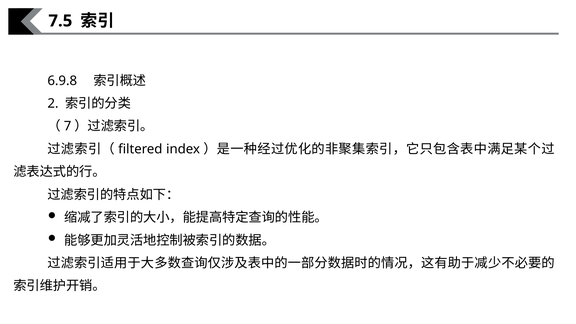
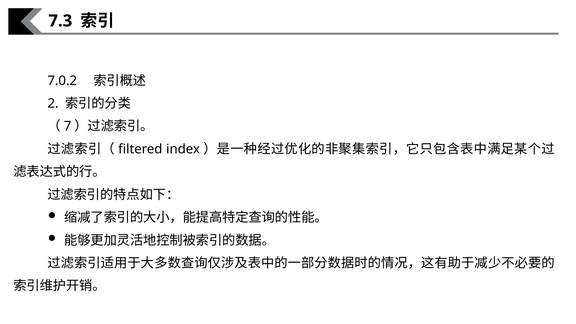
7.5: 7.5 -> 7.3
6.9.8: 6.9.8 -> 7.0.2
